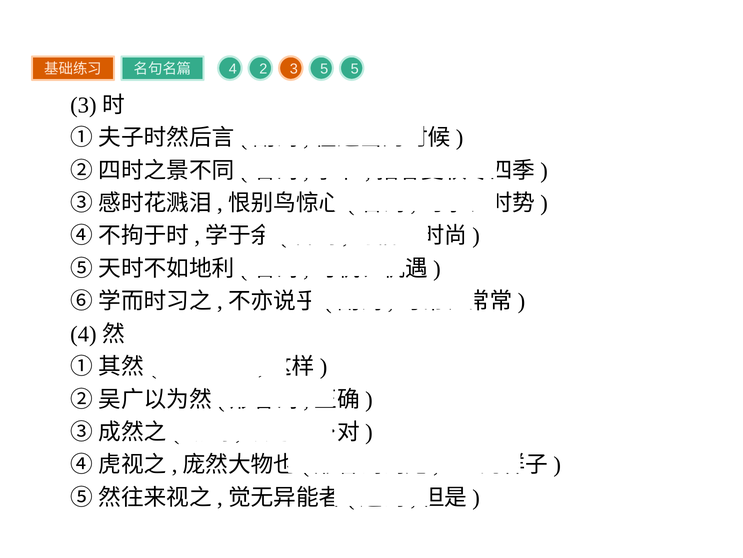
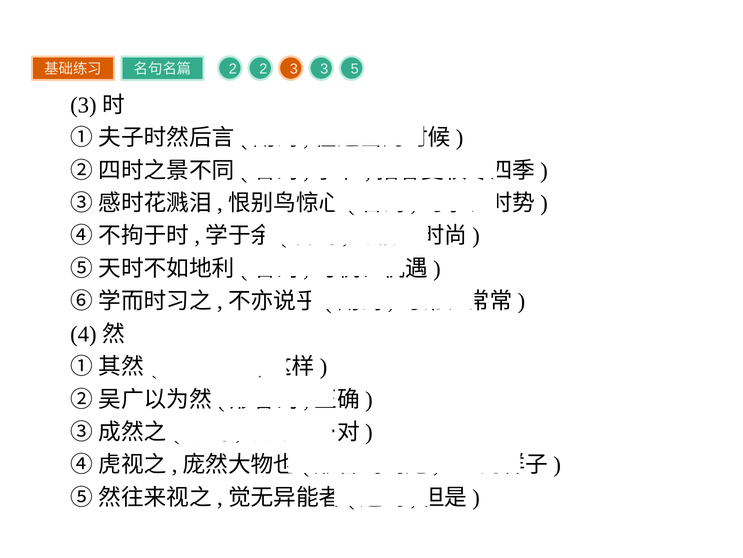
4 at (233, 69): 4 -> 2
3 5: 5 -> 3
